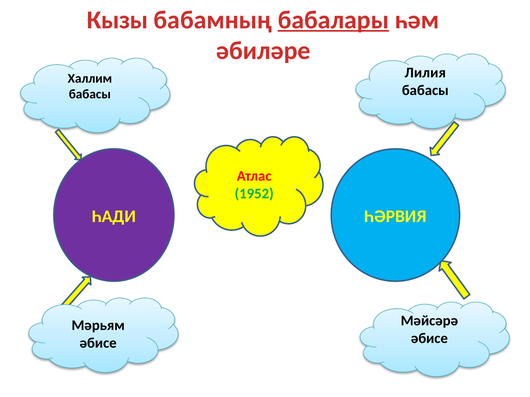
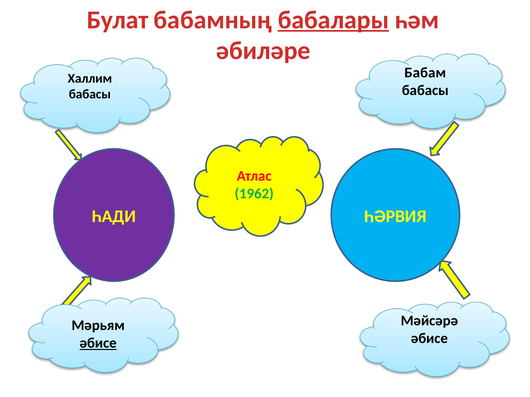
Кызы: Кызы -> Булат
Лилия: Лилия -> Бабам
1952: 1952 -> 1962
әбисе at (98, 344) underline: none -> present
